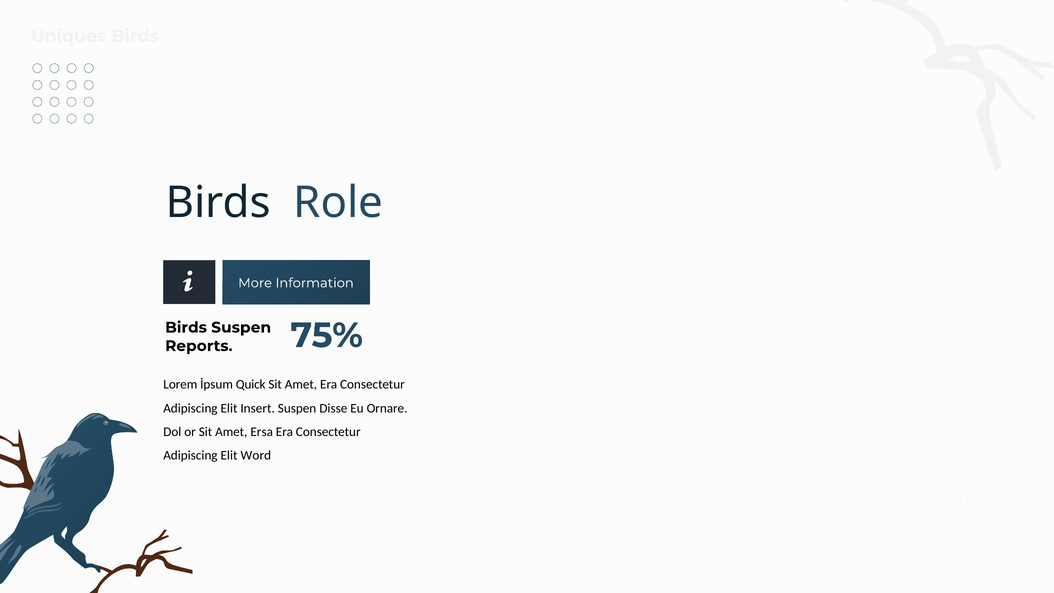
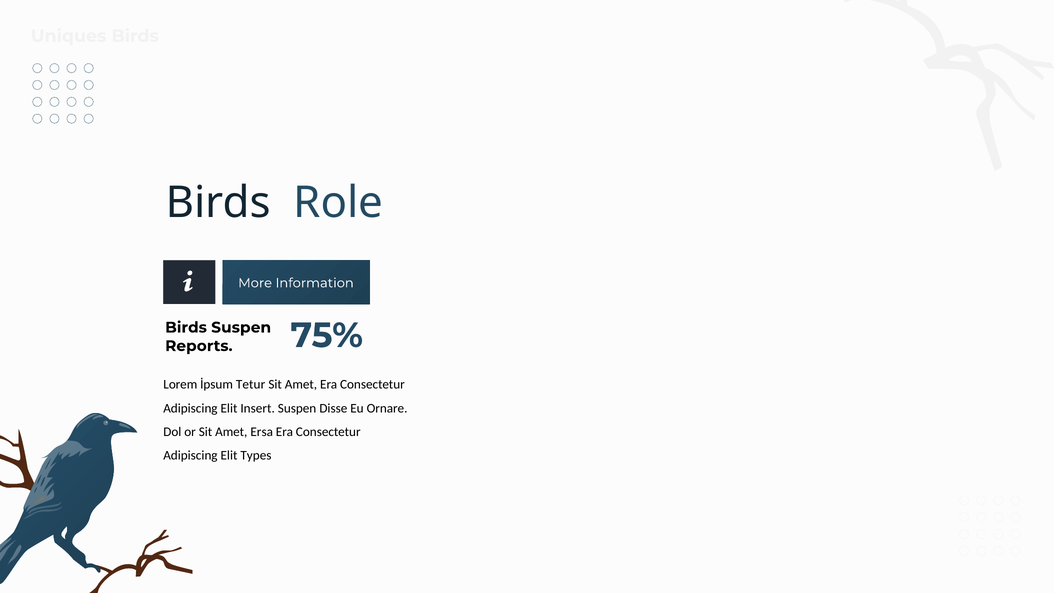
Quick: Quick -> Tetur
Word: Word -> Types
